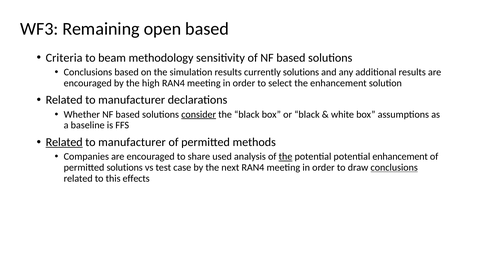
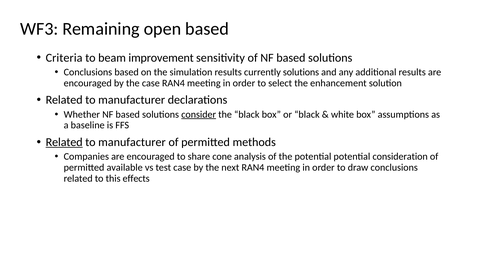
methodology: methodology -> improvement
the high: high -> case
used: used -> cone
the at (286, 156) underline: present -> none
potential enhancement: enhancement -> consideration
permitted solutions: solutions -> available
conclusions at (394, 167) underline: present -> none
